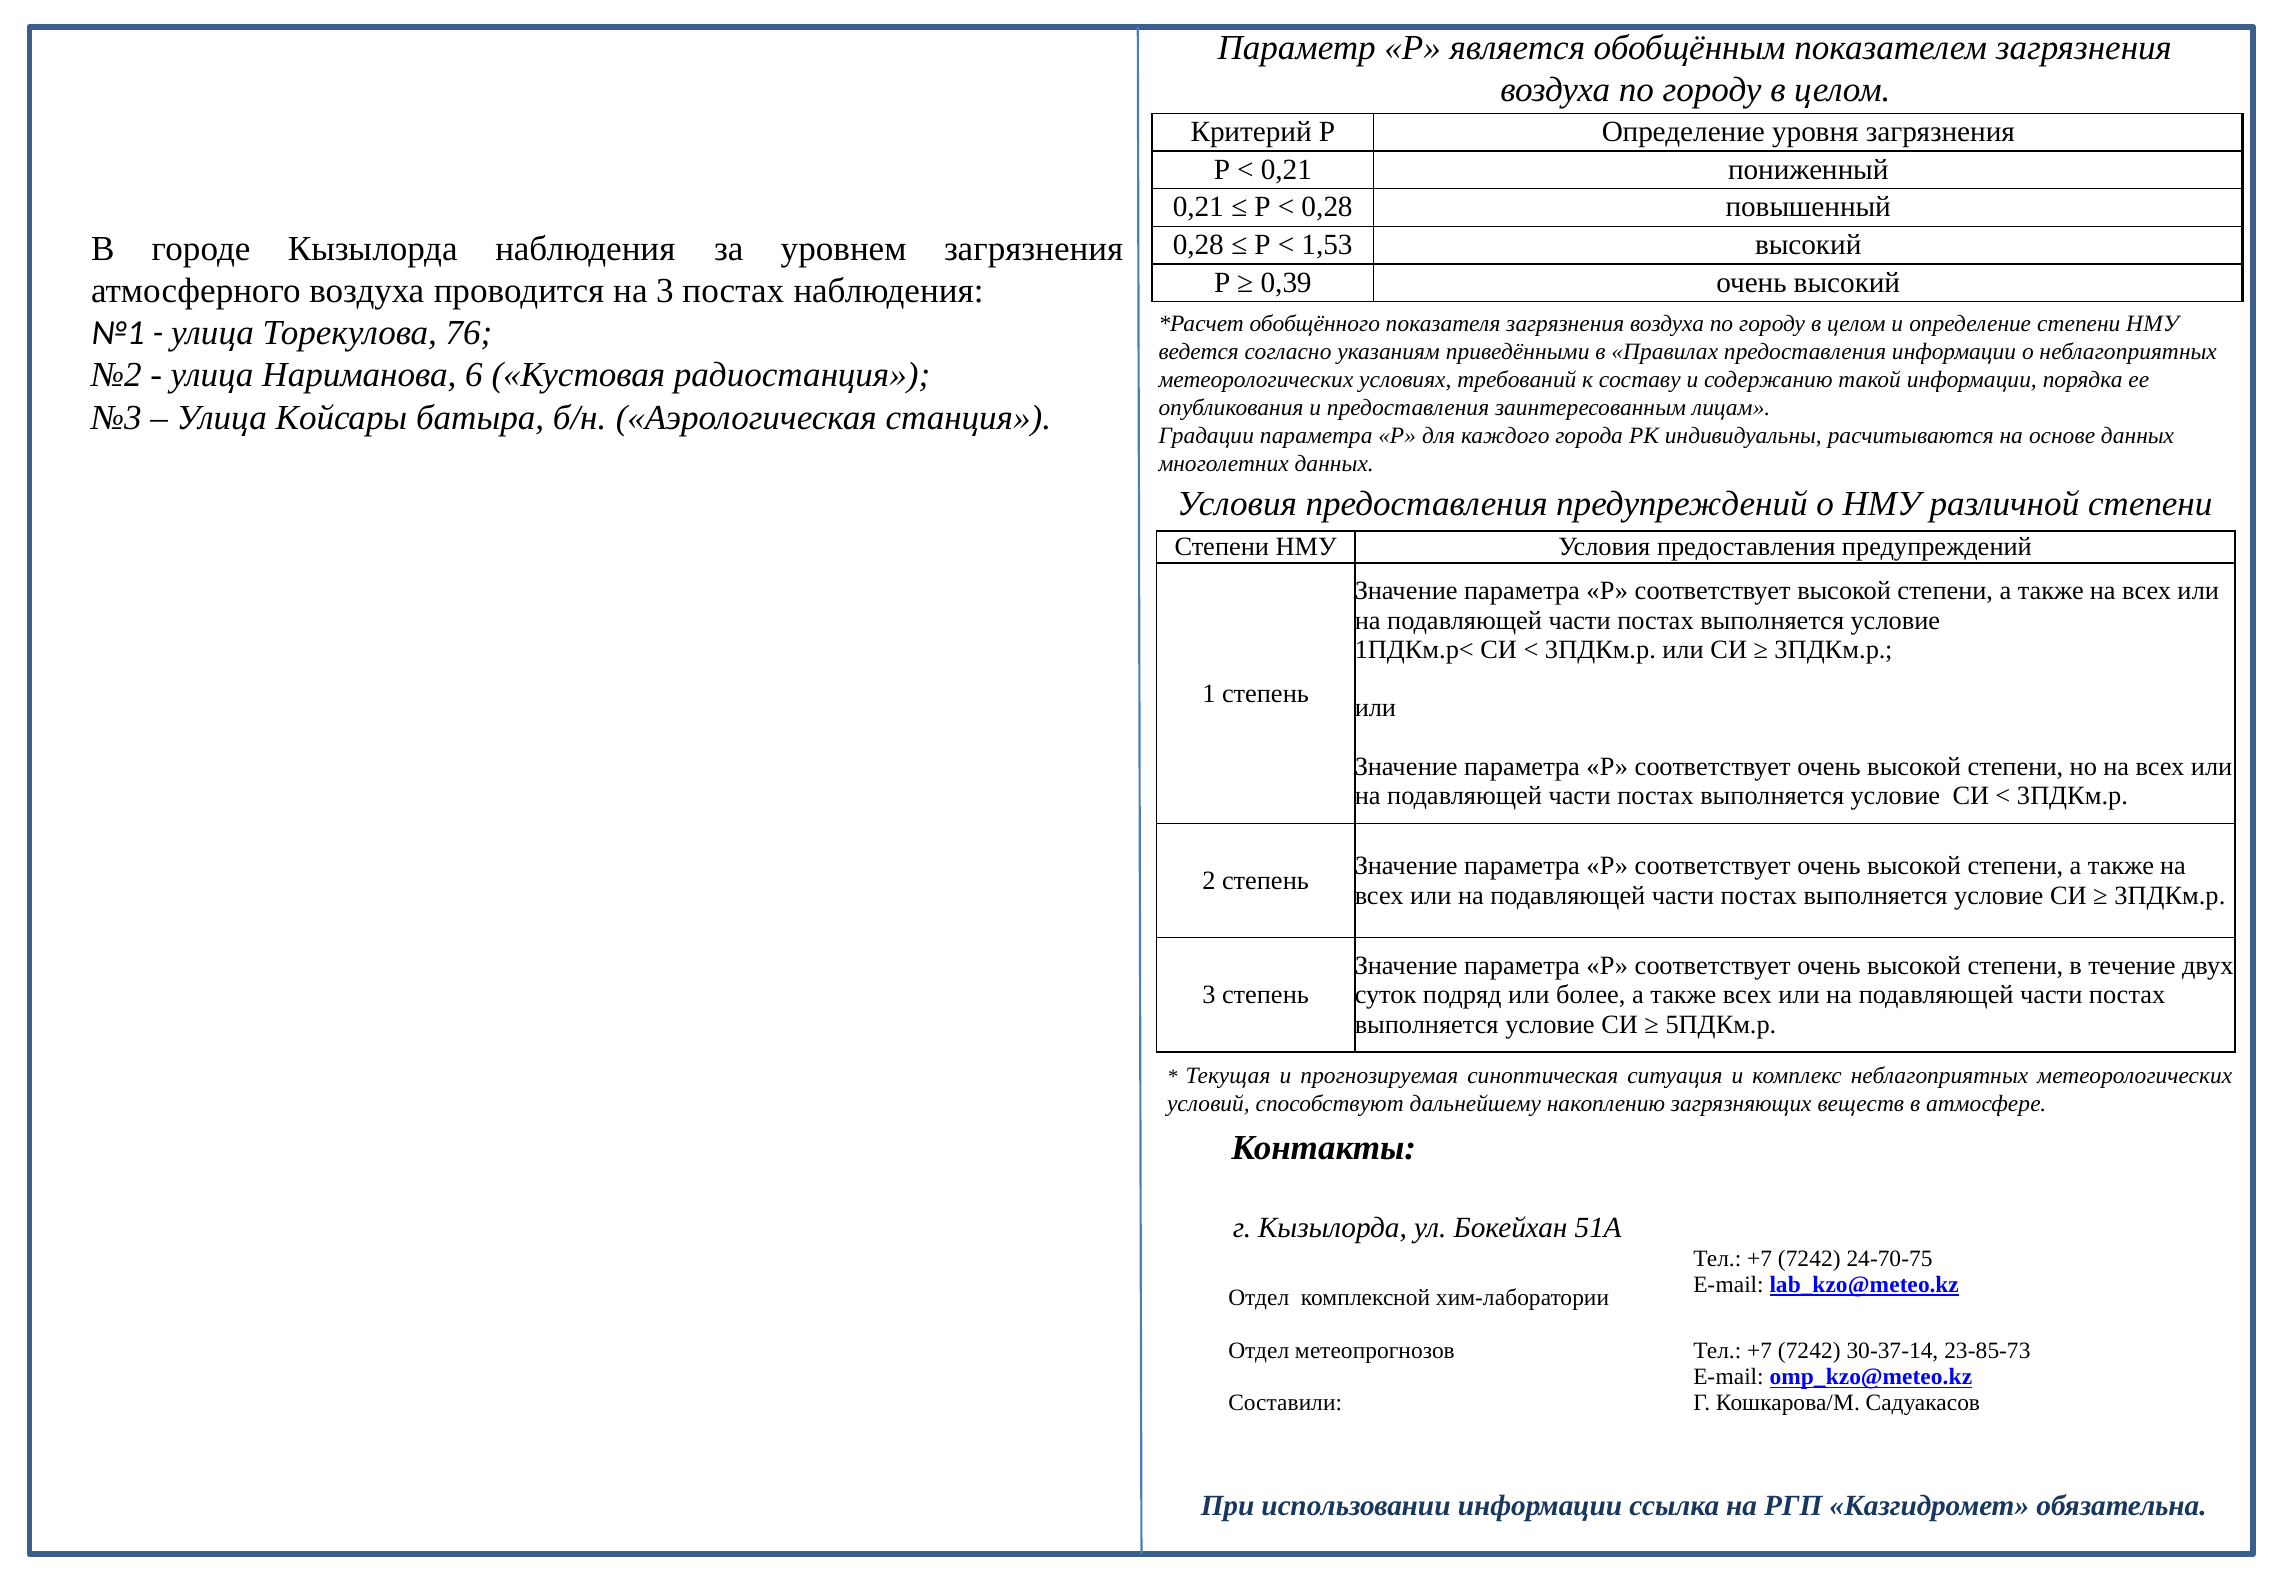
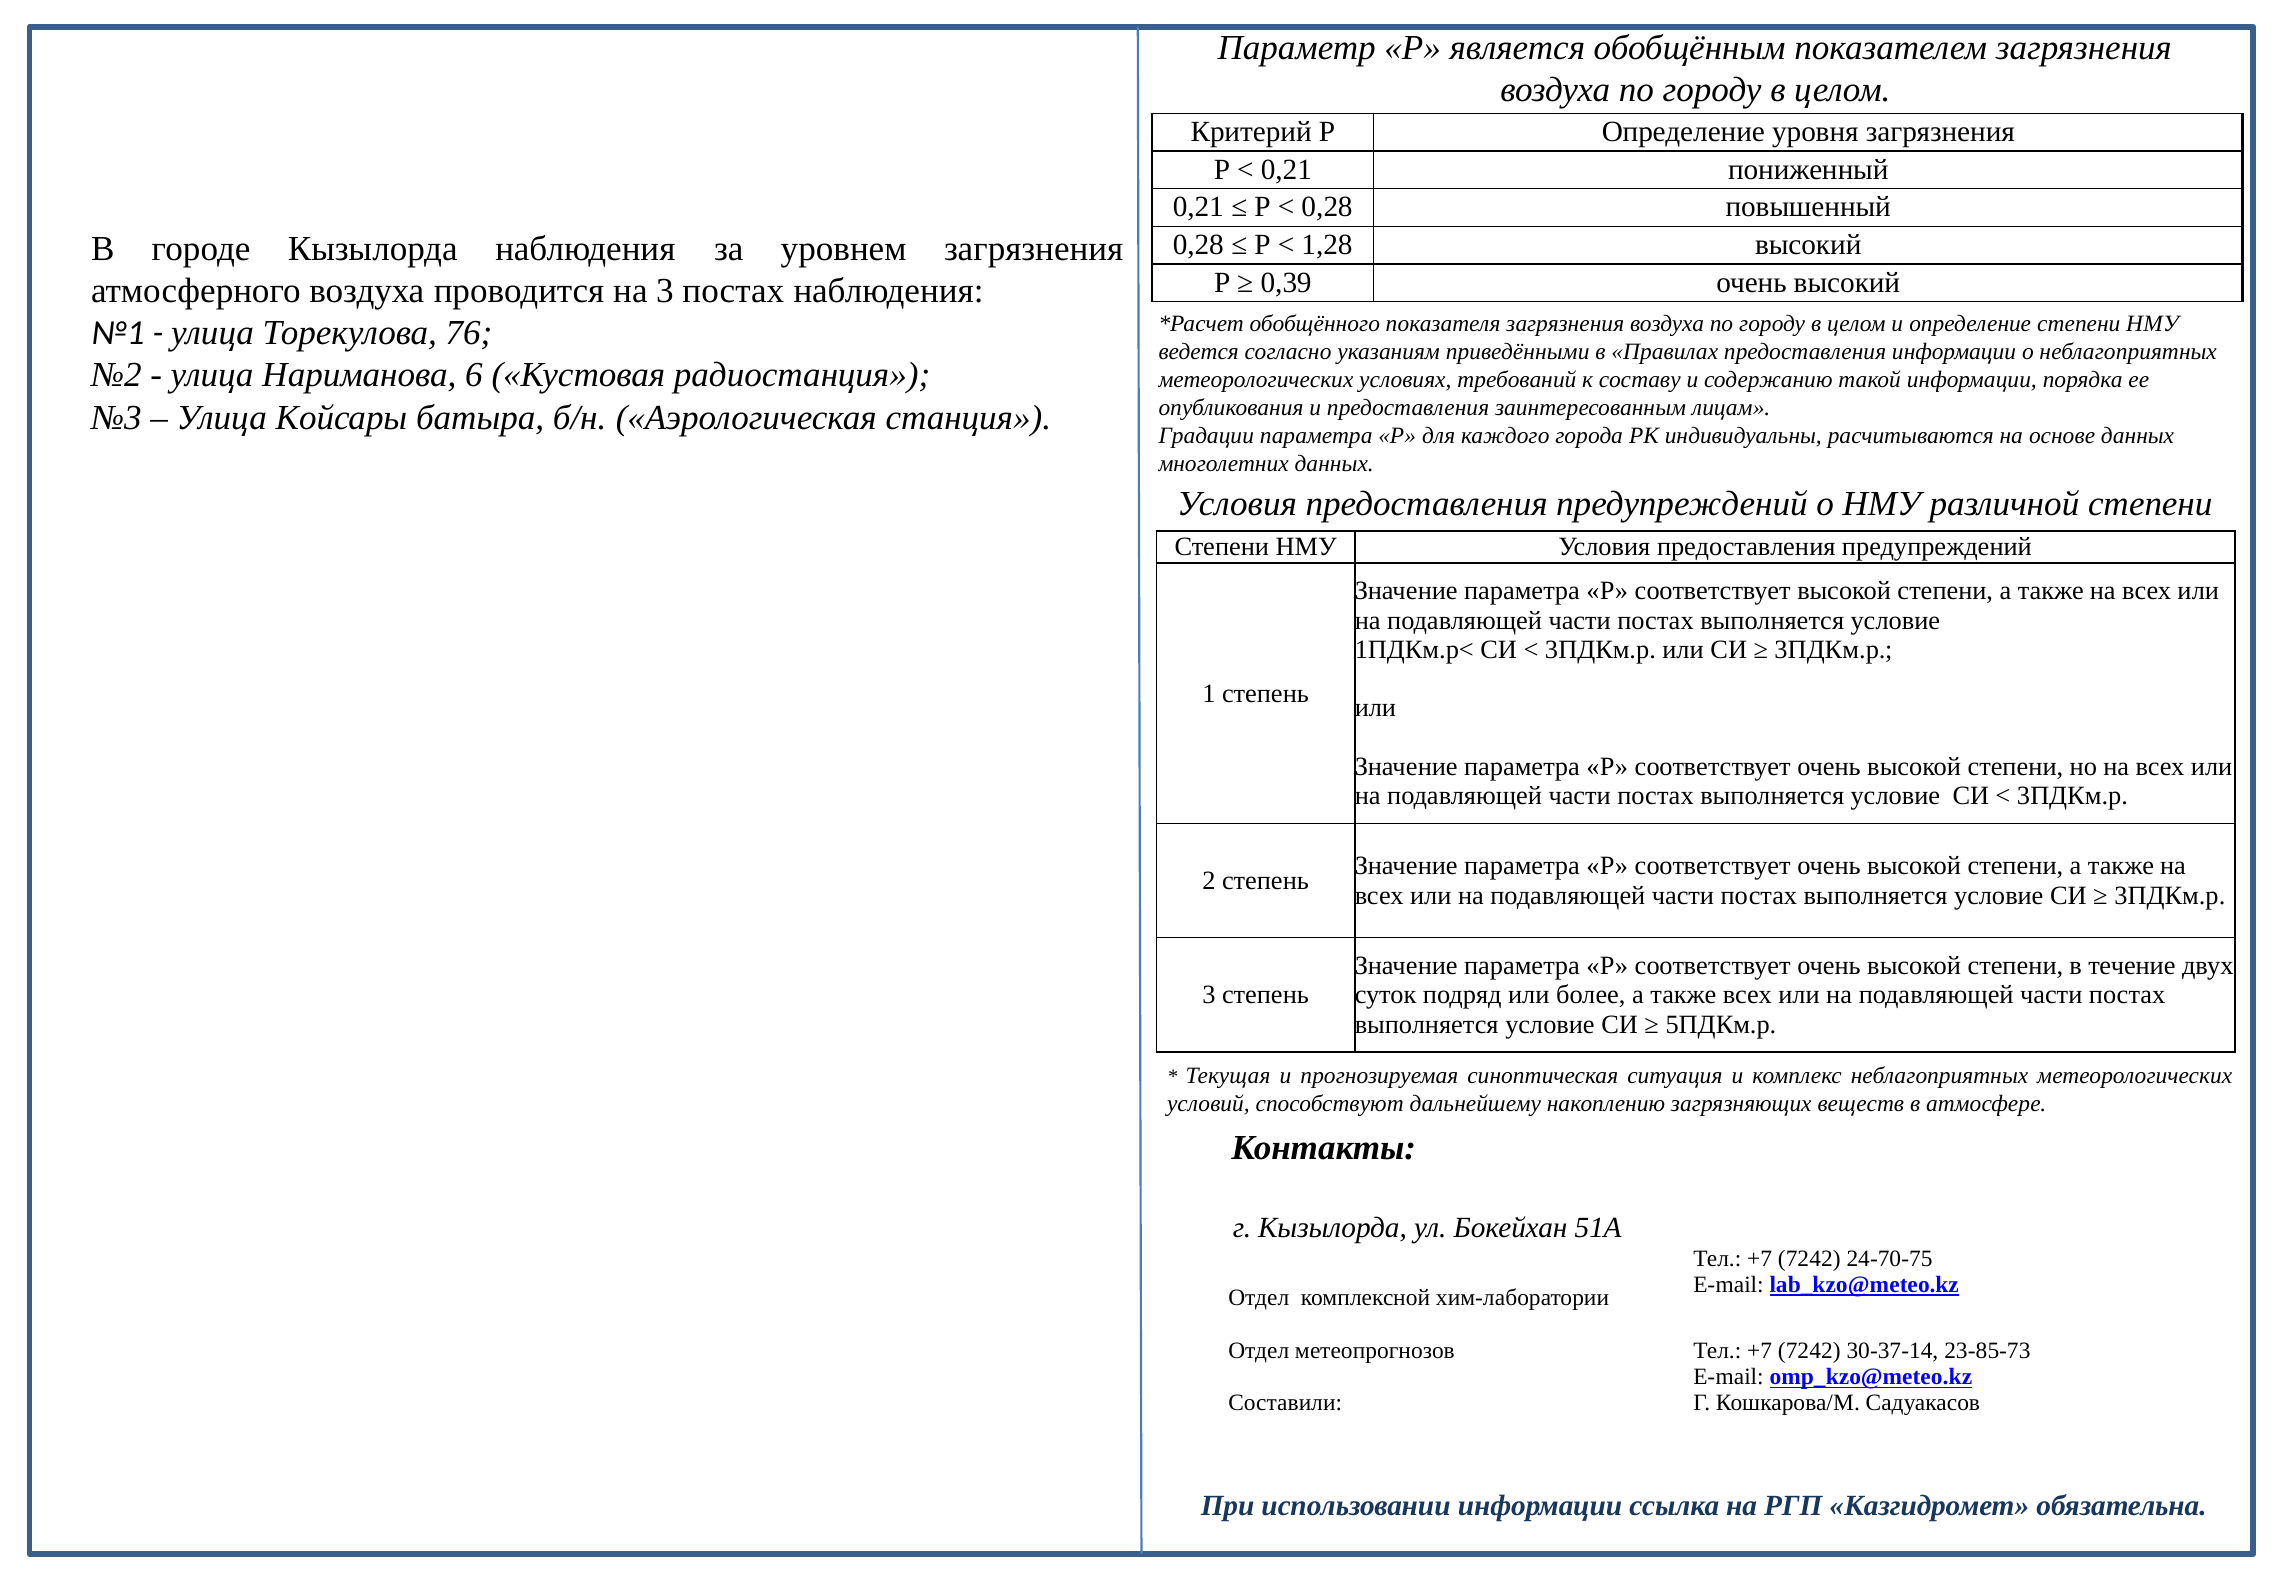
1,53: 1,53 -> 1,28
